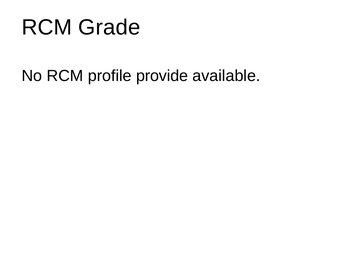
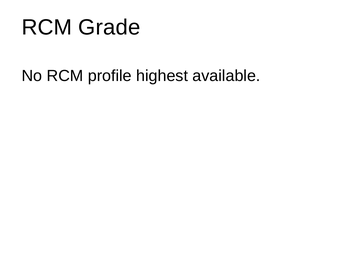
provide: provide -> highest
